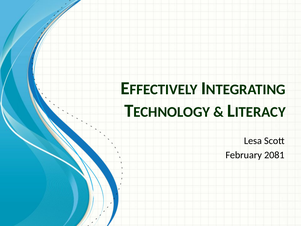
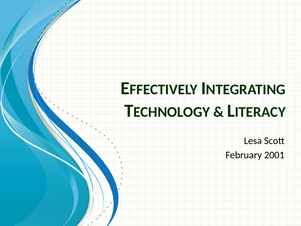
2081: 2081 -> 2001
